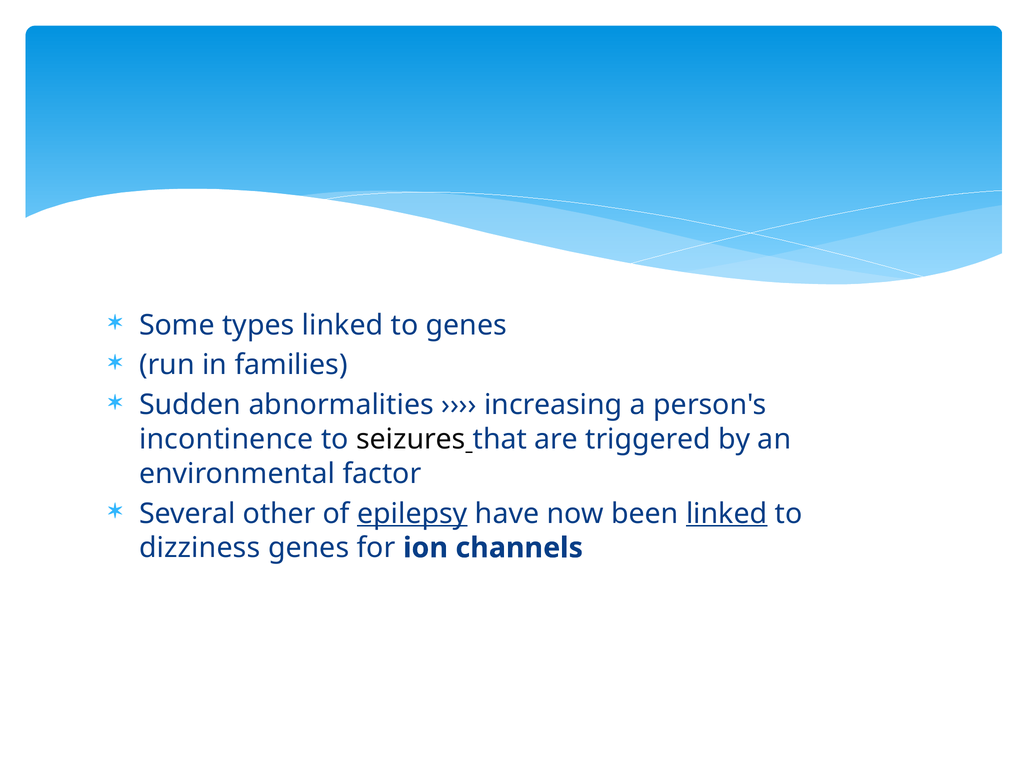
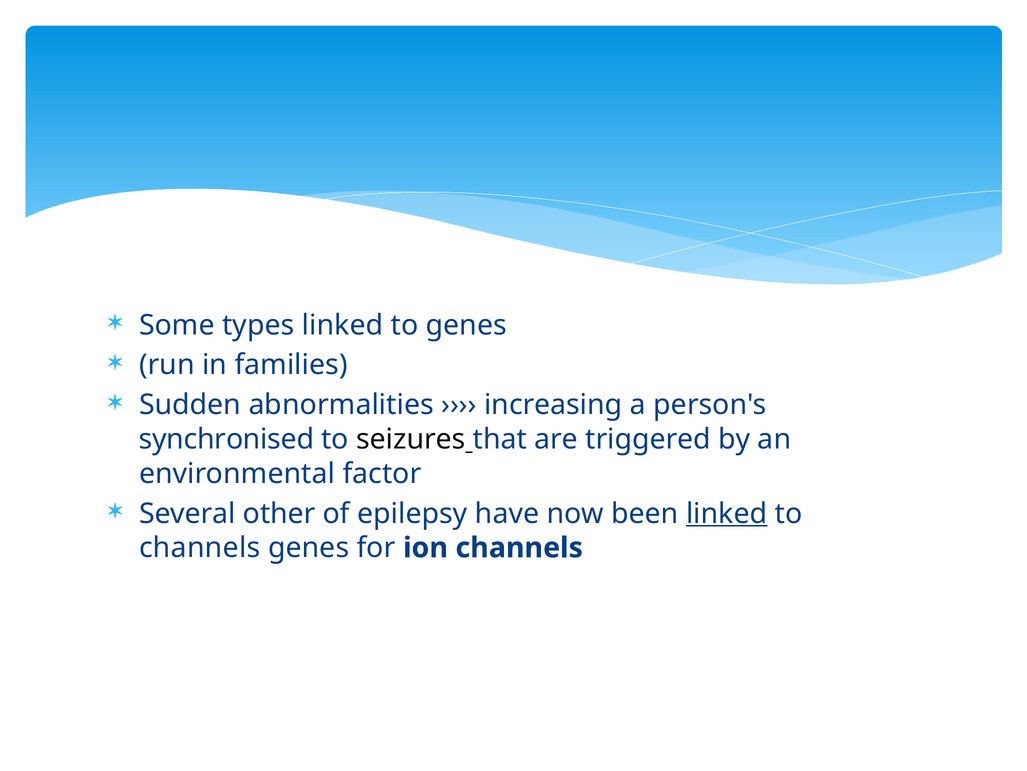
incontinence: incontinence -> synchronised
epilepsy underline: present -> none
dizziness at (200, 547): dizziness -> channels
